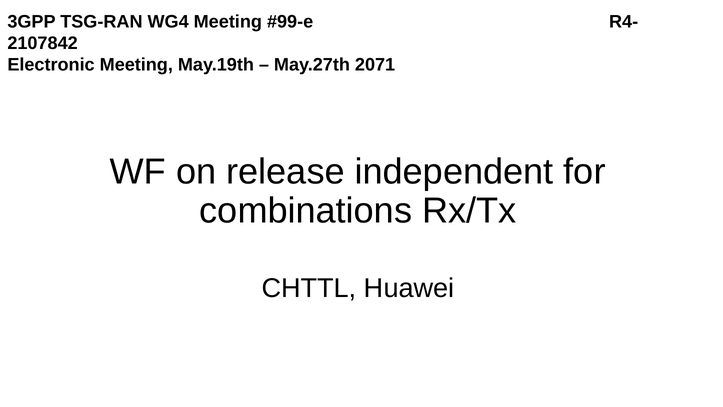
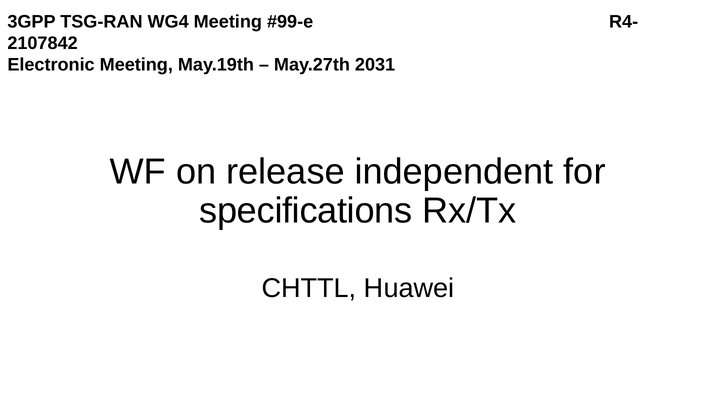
2071: 2071 -> 2031
combinations: combinations -> specifications
